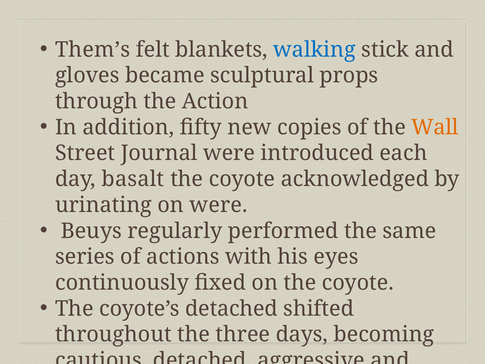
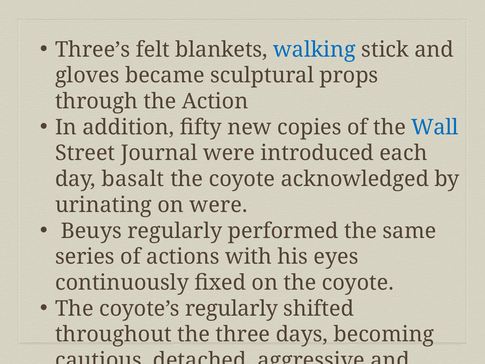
Them’s: Them’s -> Three’s
Wall colour: orange -> blue
coyote’s detached: detached -> regularly
